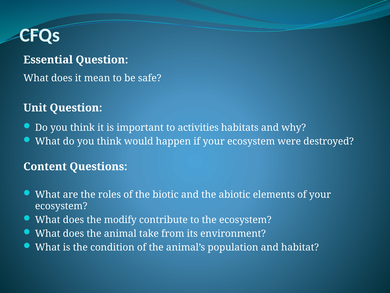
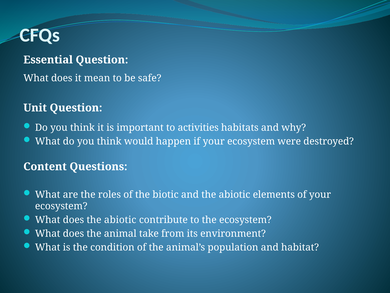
does the modify: modify -> abiotic
